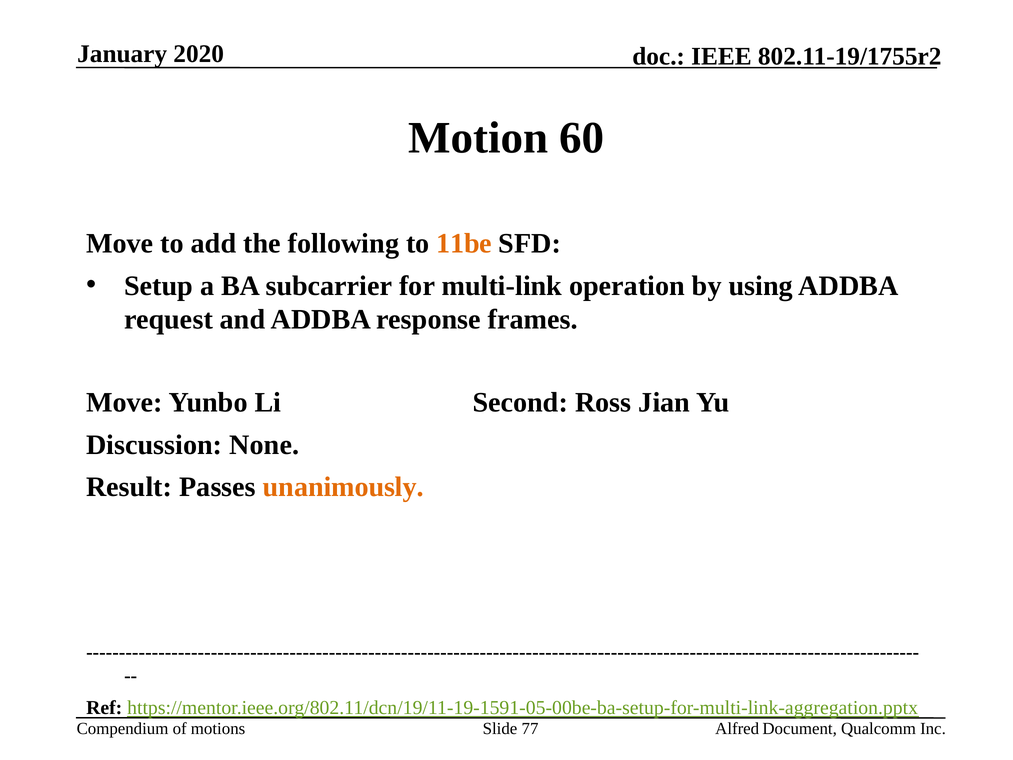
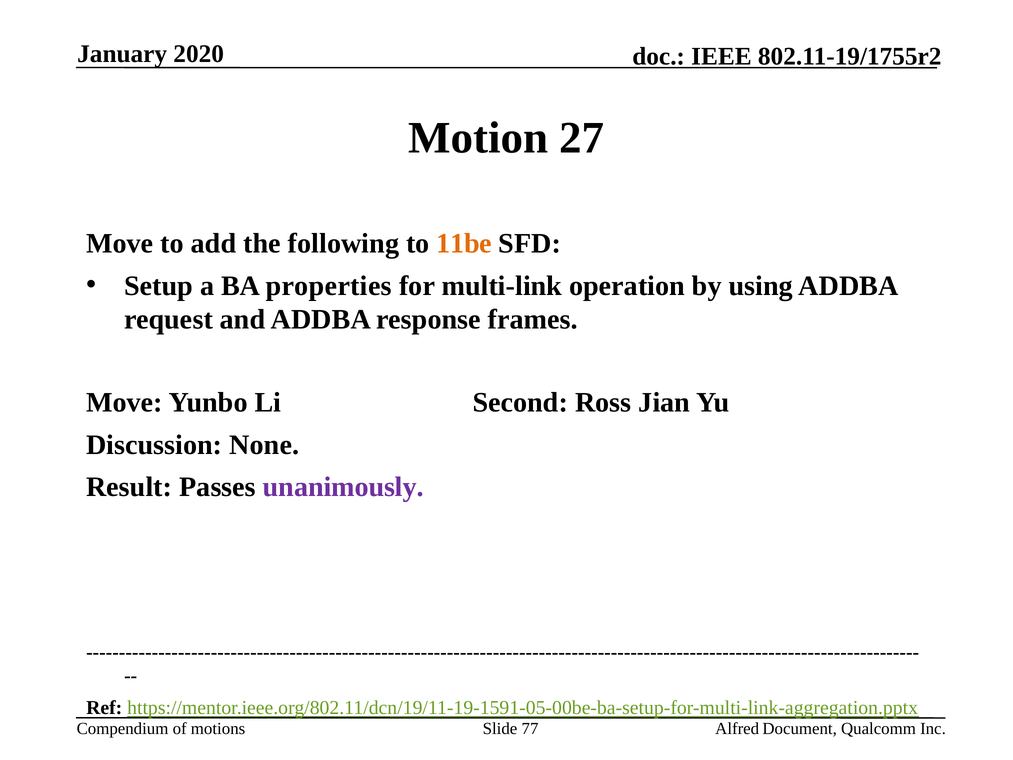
60: 60 -> 27
subcarrier: subcarrier -> properties
unanimously colour: orange -> purple
